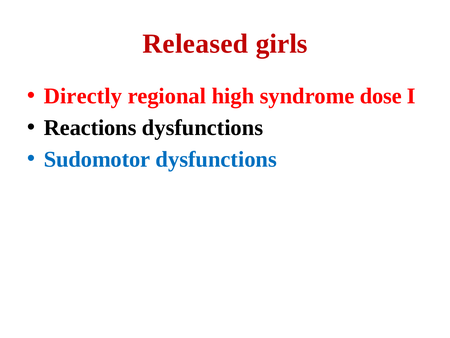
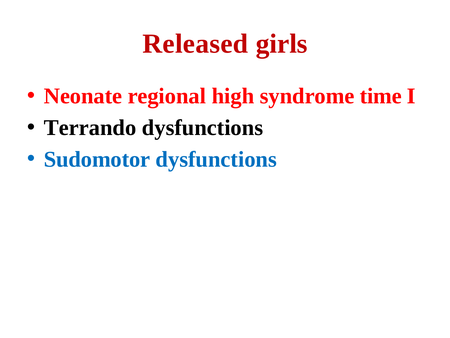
Directly: Directly -> Neonate
dose: dose -> time
Reactions: Reactions -> Terrando
